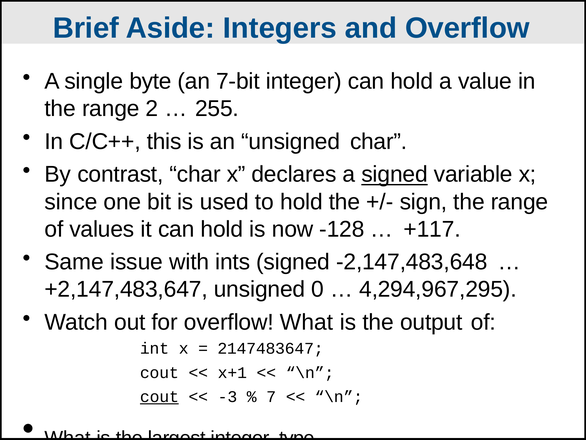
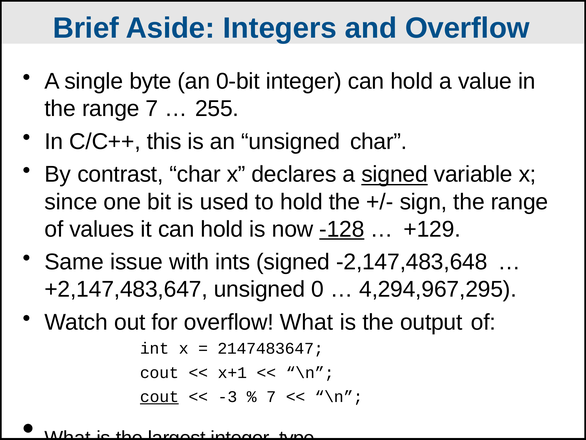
7-bit: 7-bit -> 0-bit
range 2: 2 -> 7
-128 underline: none -> present
+117: +117 -> +129
